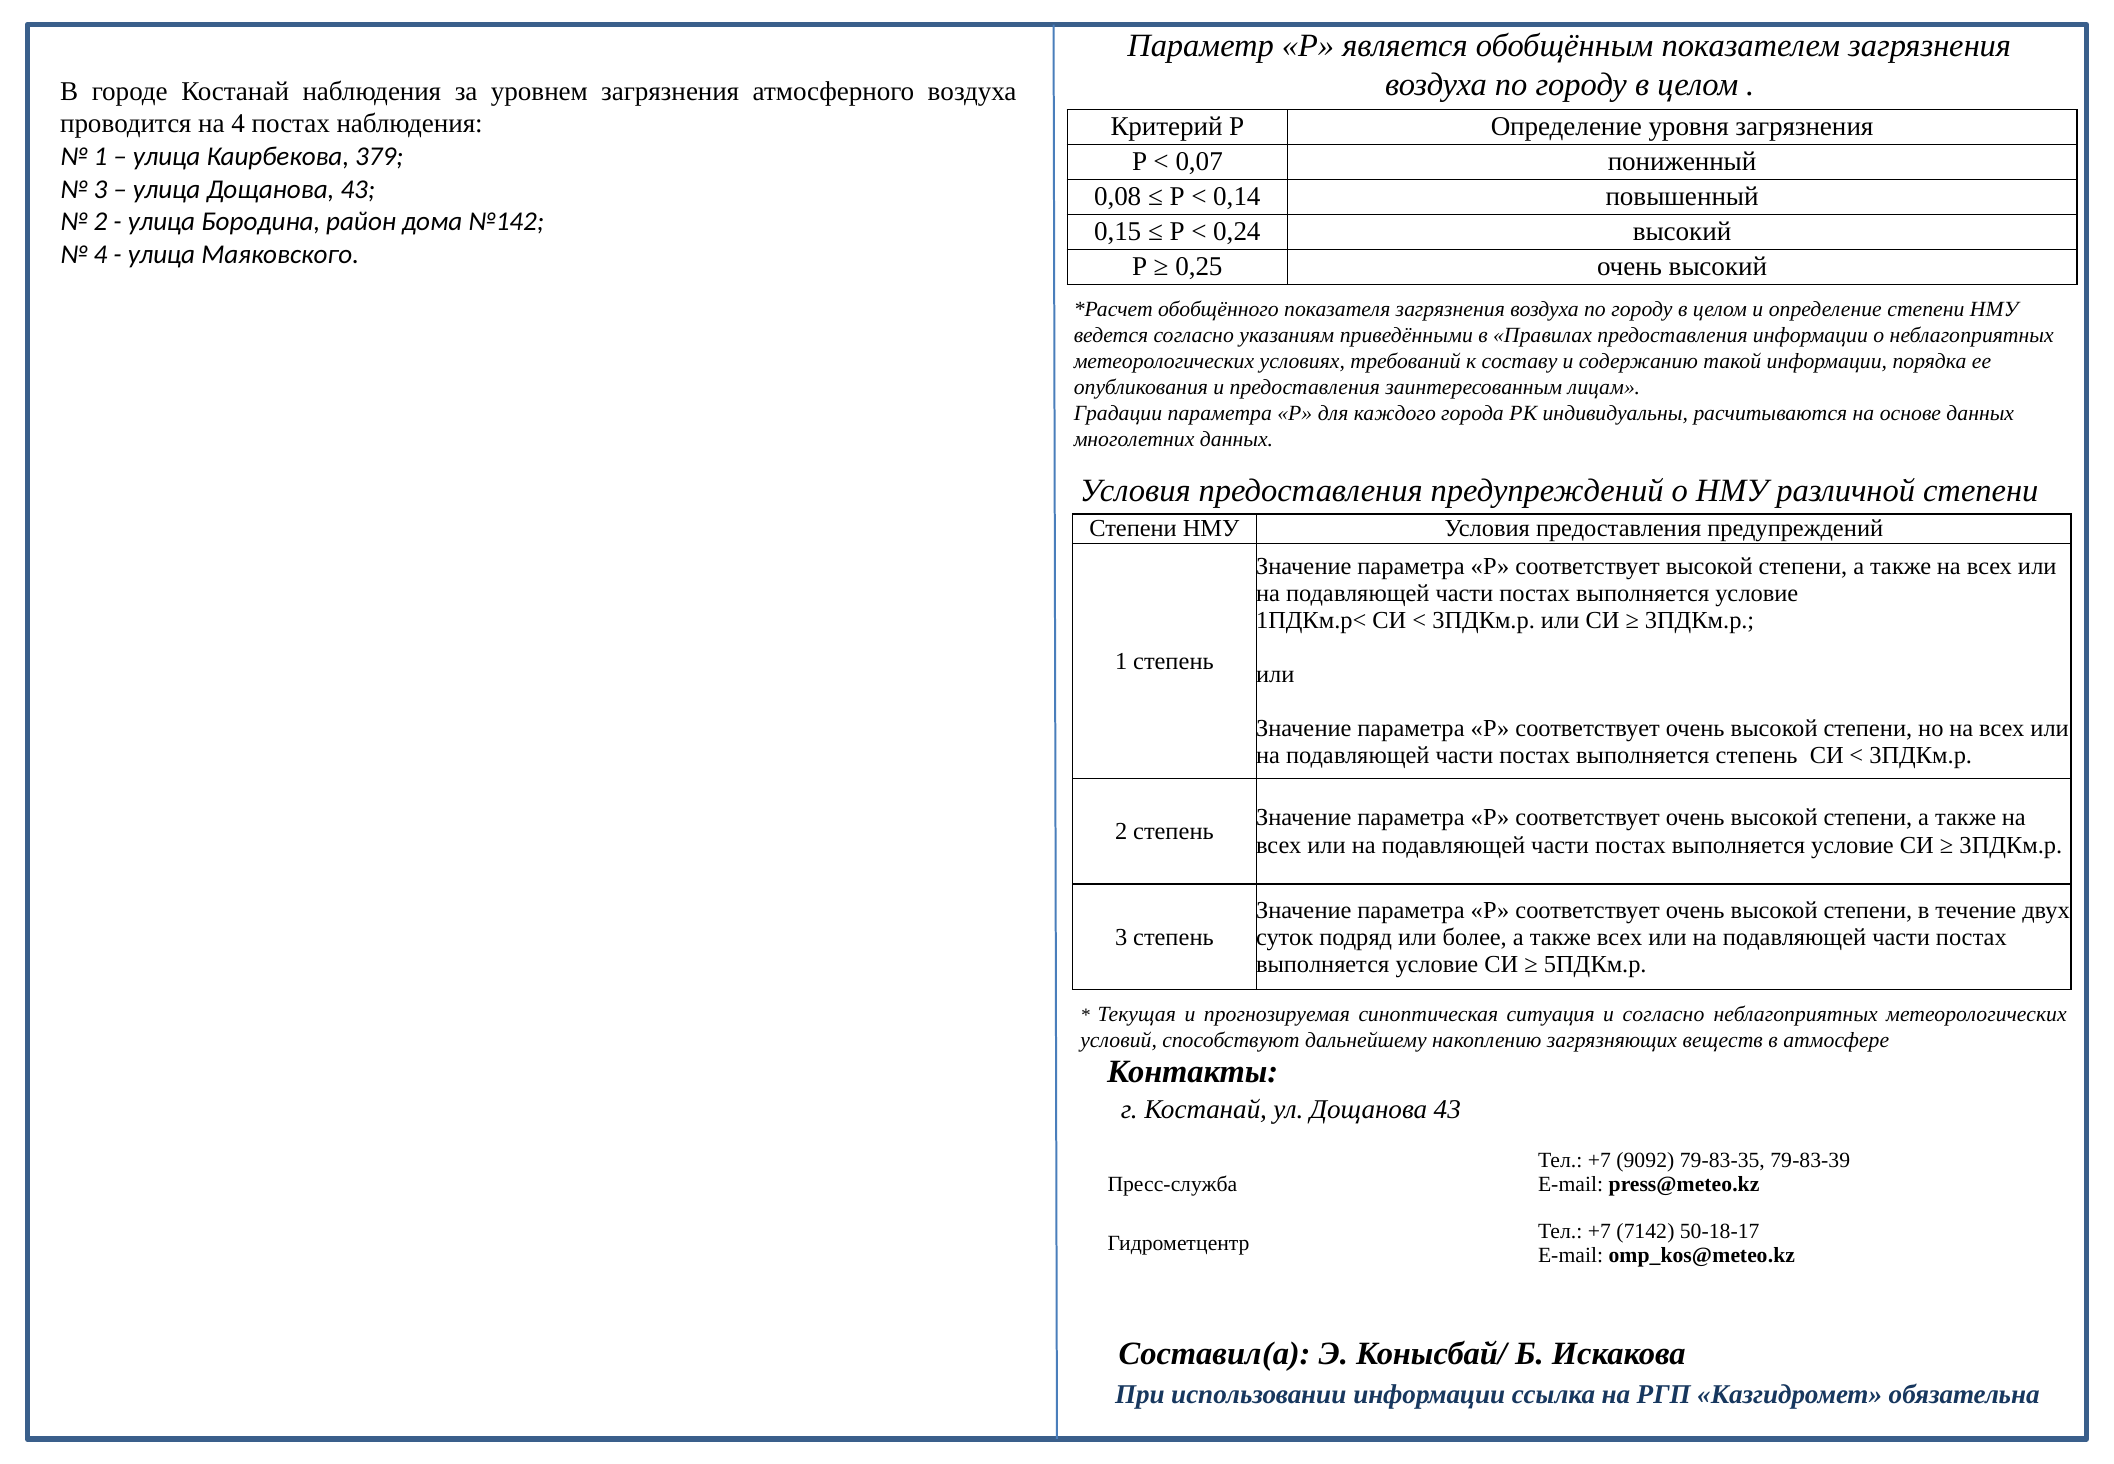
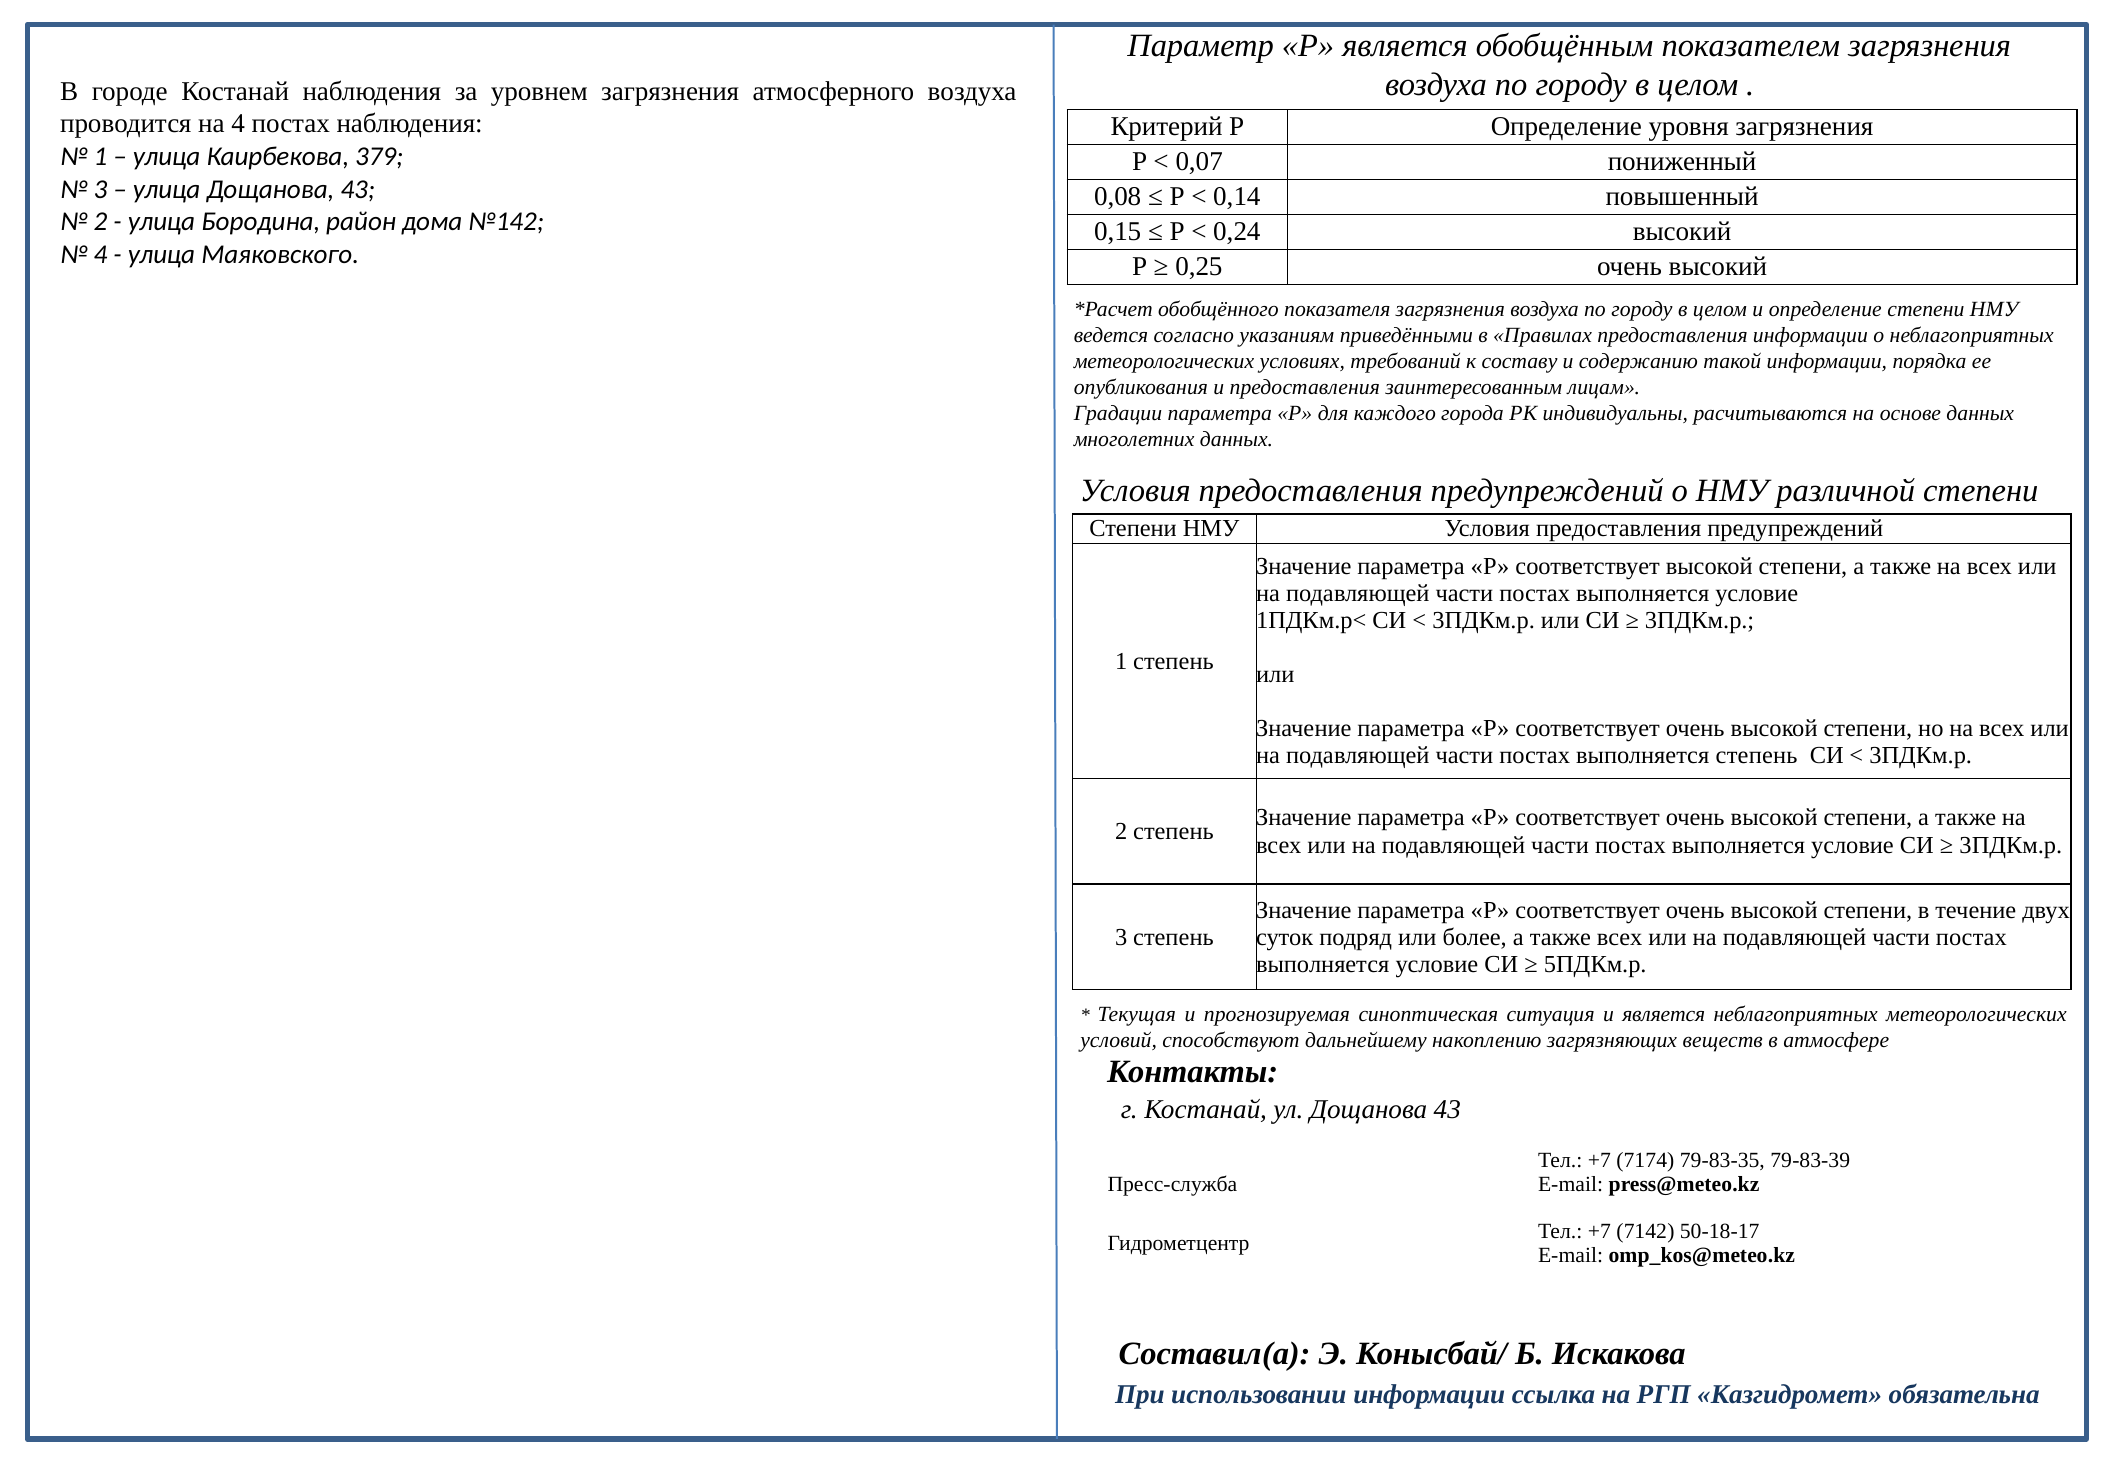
и согласно: согласно -> является
9092: 9092 -> 7174
